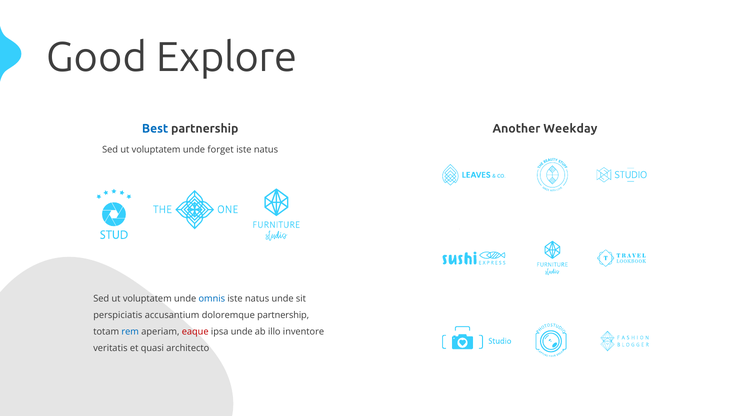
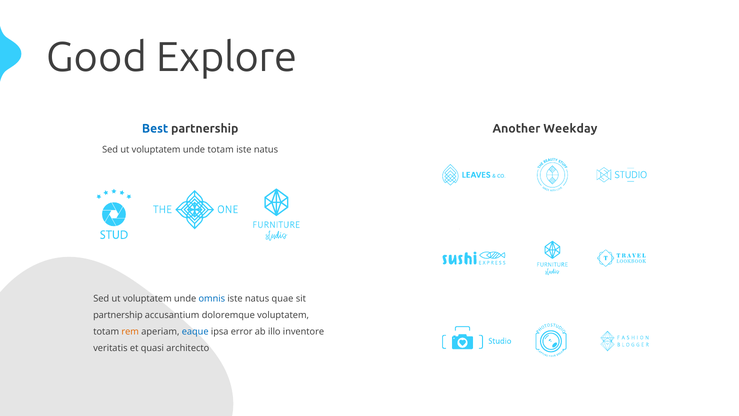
unde forget: forget -> totam
natus unde: unde -> quae
perspiciatis at (118, 315): perspiciatis -> partnership
doloremque partnership: partnership -> voluptatem
rem colour: blue -> orange
eaque colour: red -> blue
ipsa unde: unde -> error
